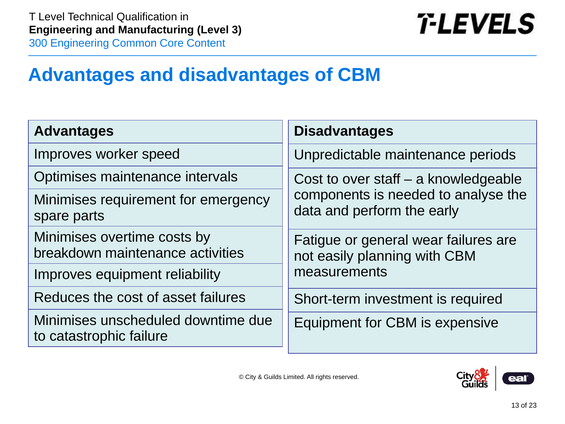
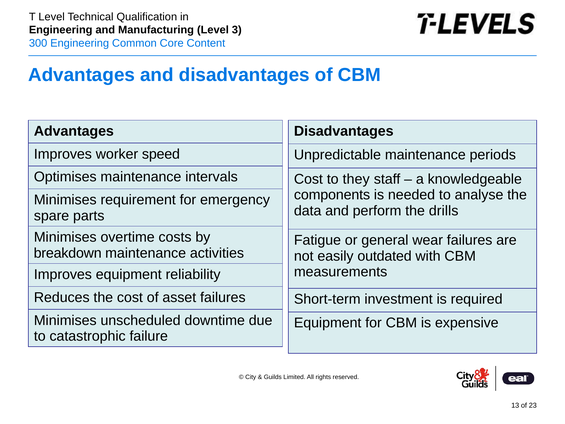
over: over -> they
early: early -> drills
planning: planning -> outdated
